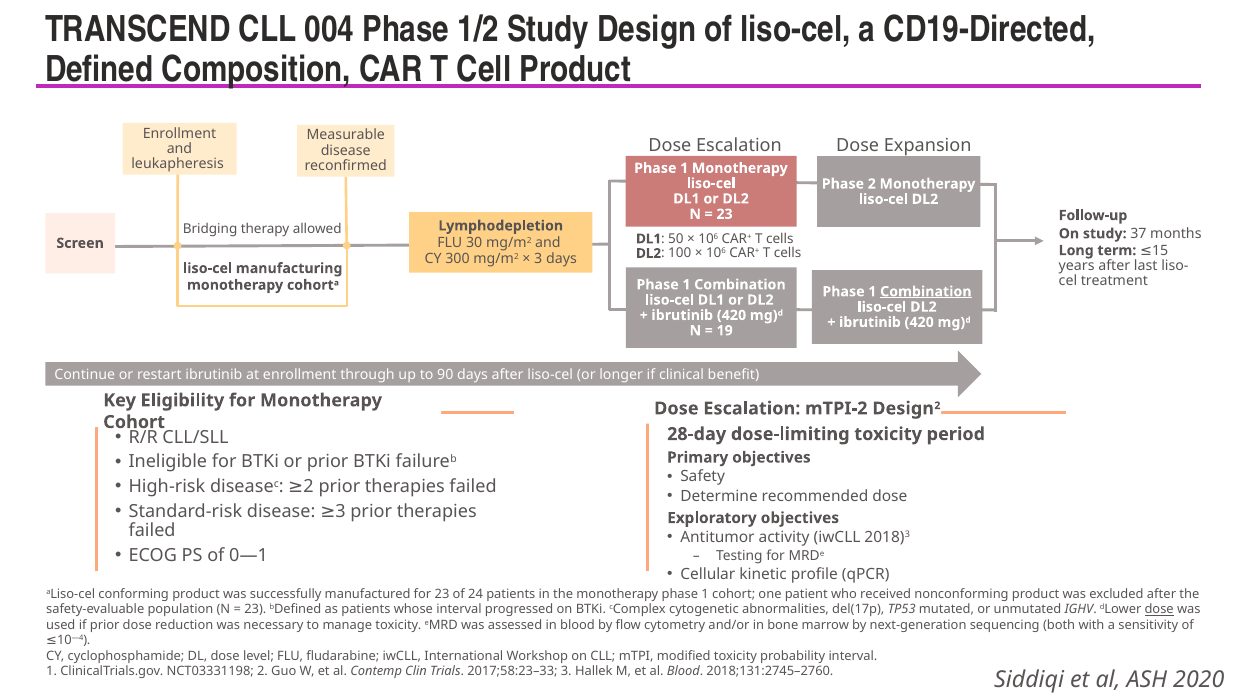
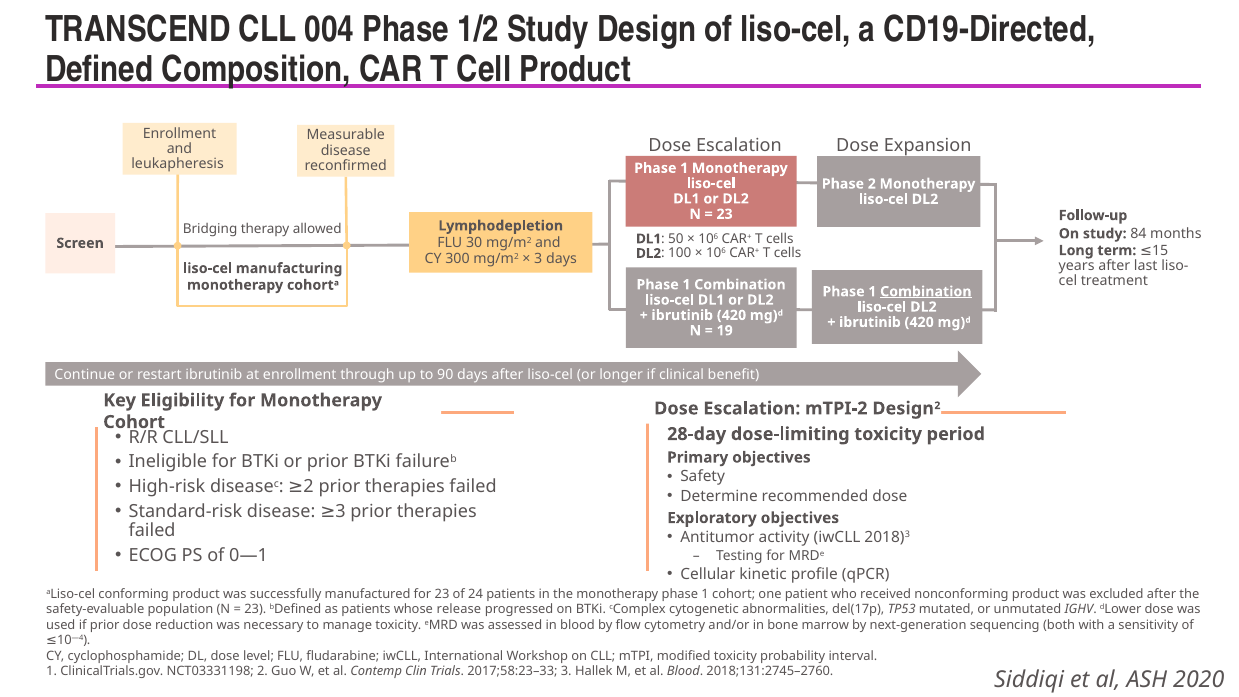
37: 37 -> 84
whose interval: interval -> release
dose at (1159, 609) underline: present -> none
